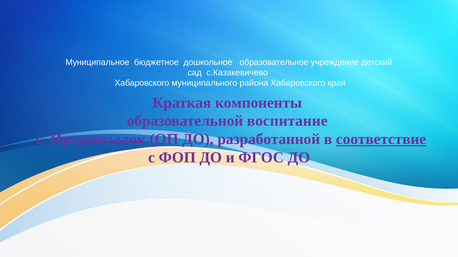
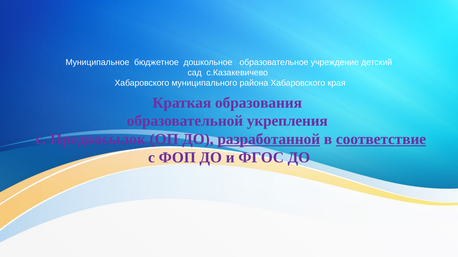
компоненты: компоненты -> образования
воспитание: воспитание -> укрепления
разработанной underline: none -> present
